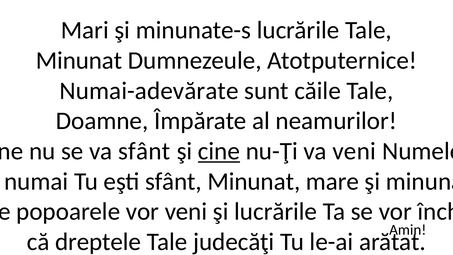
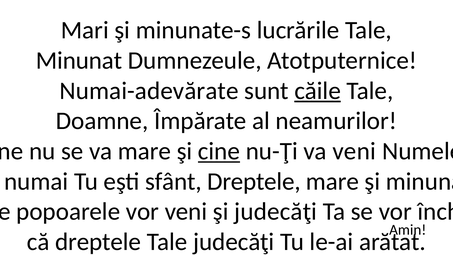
căile underline: none -> present
va sfânt: sfânt -> mare
sfânt Minunat: Minunat -> Dreptele
şi lucrările: lucrările -> judecăţi
